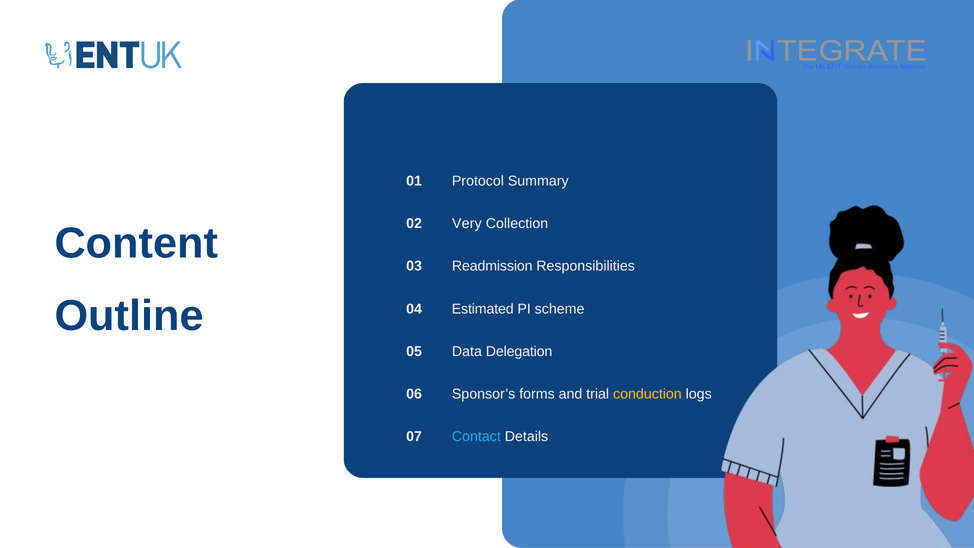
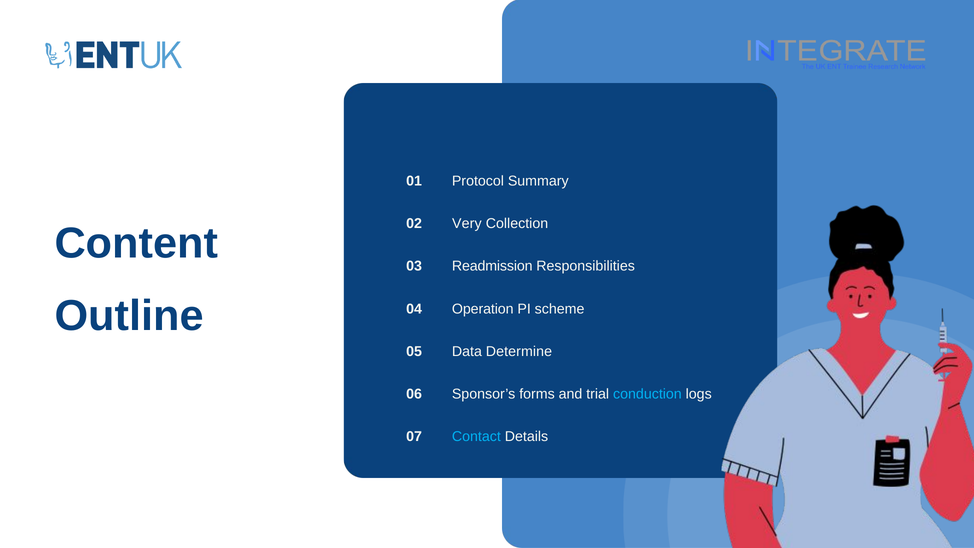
Estimated: Estimated -> Operation
Delegation: Delegation -> Determine
conduction colour: yellow -> light blue
